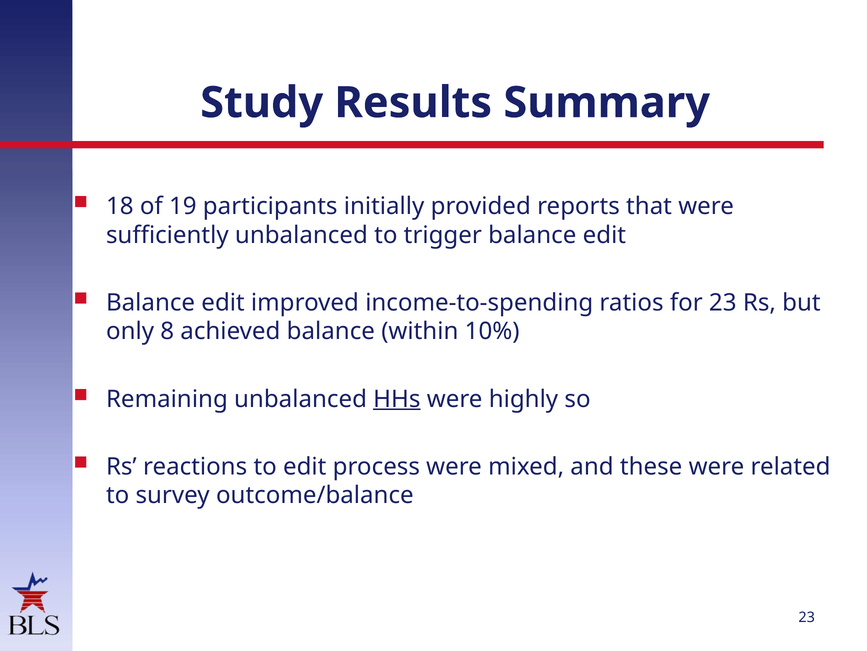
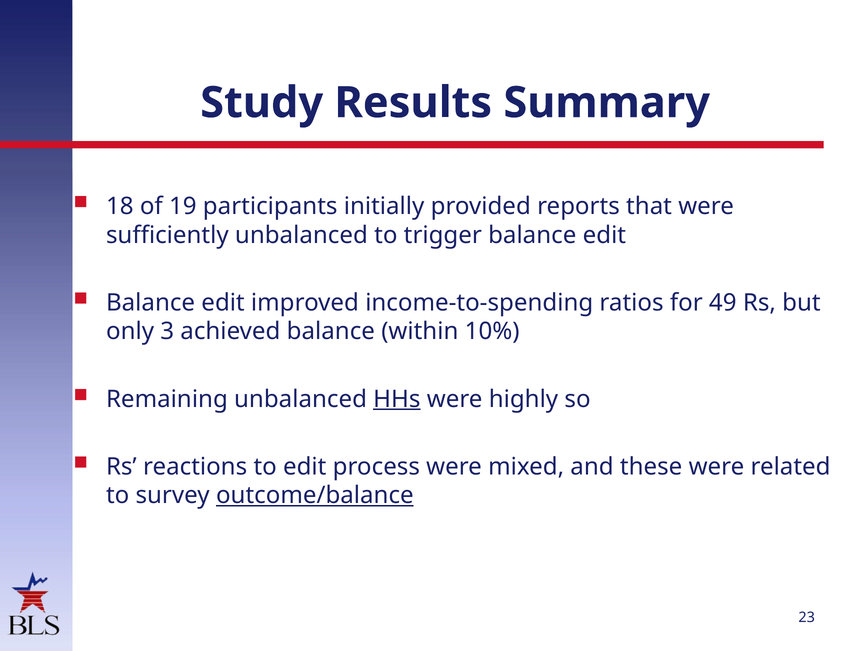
for 23: 23 -> 49
8: 8 -> 3
outcome/balance underline: none -> present
